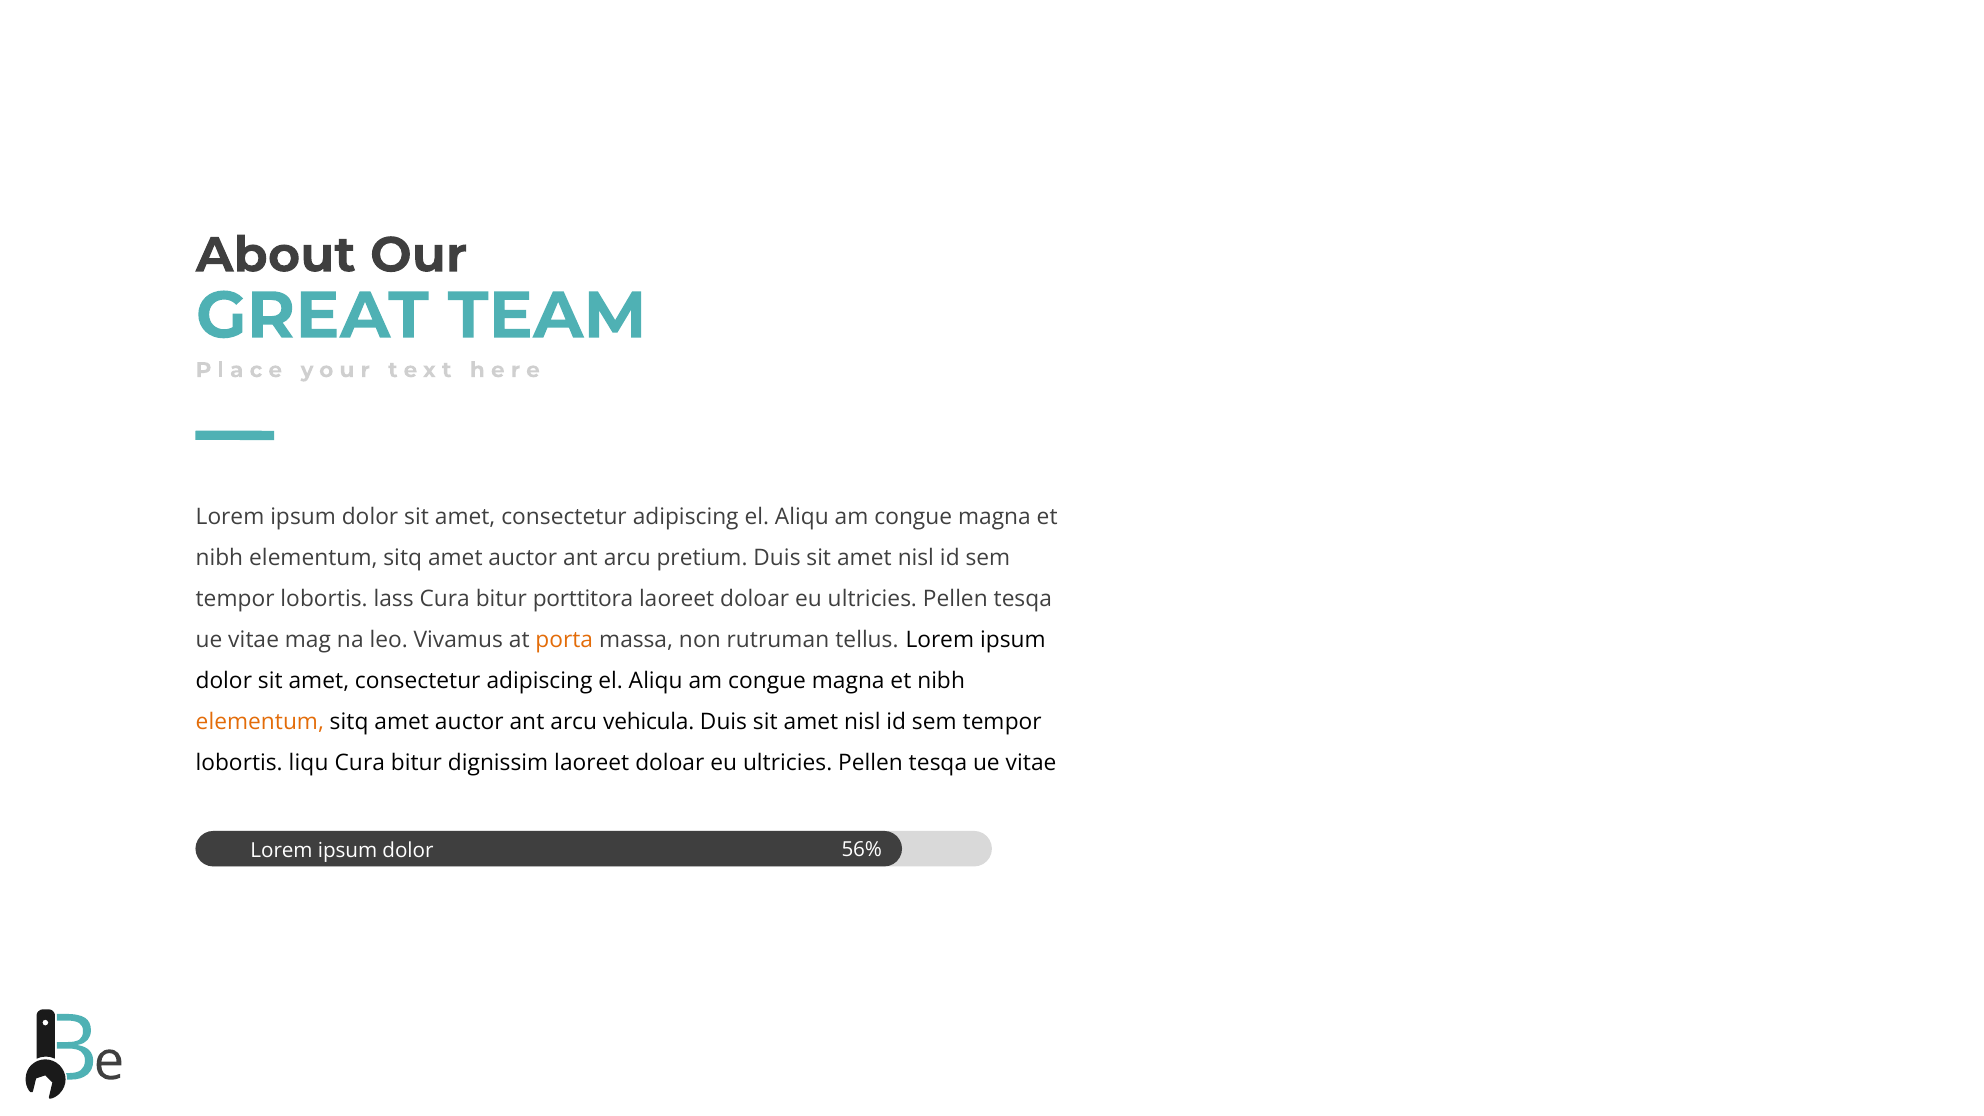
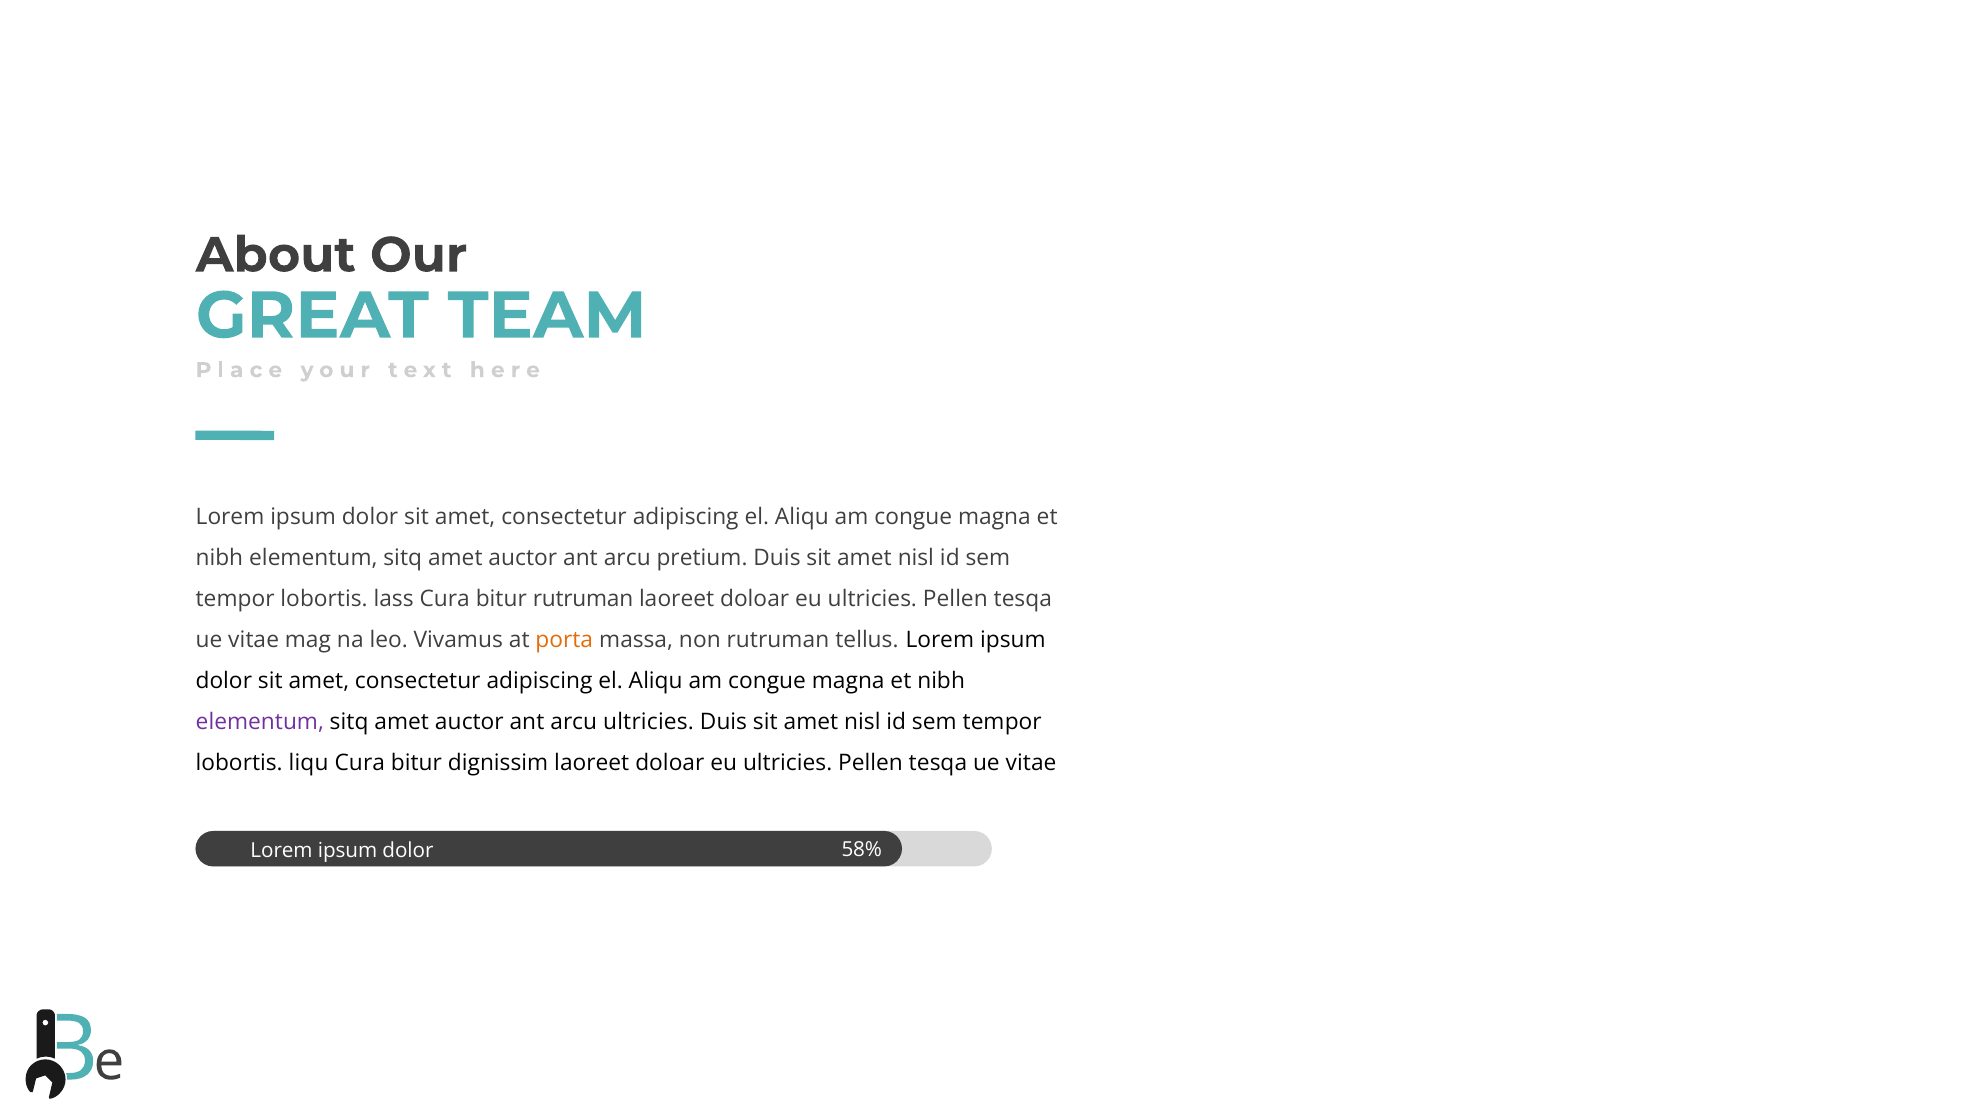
bitur porttitora: porttitora -> rutruman
elementum at (260, 722) colour: orange -> purple
arcu vehicula: vehicula -> ultricies
56%: 56% -> 58%
